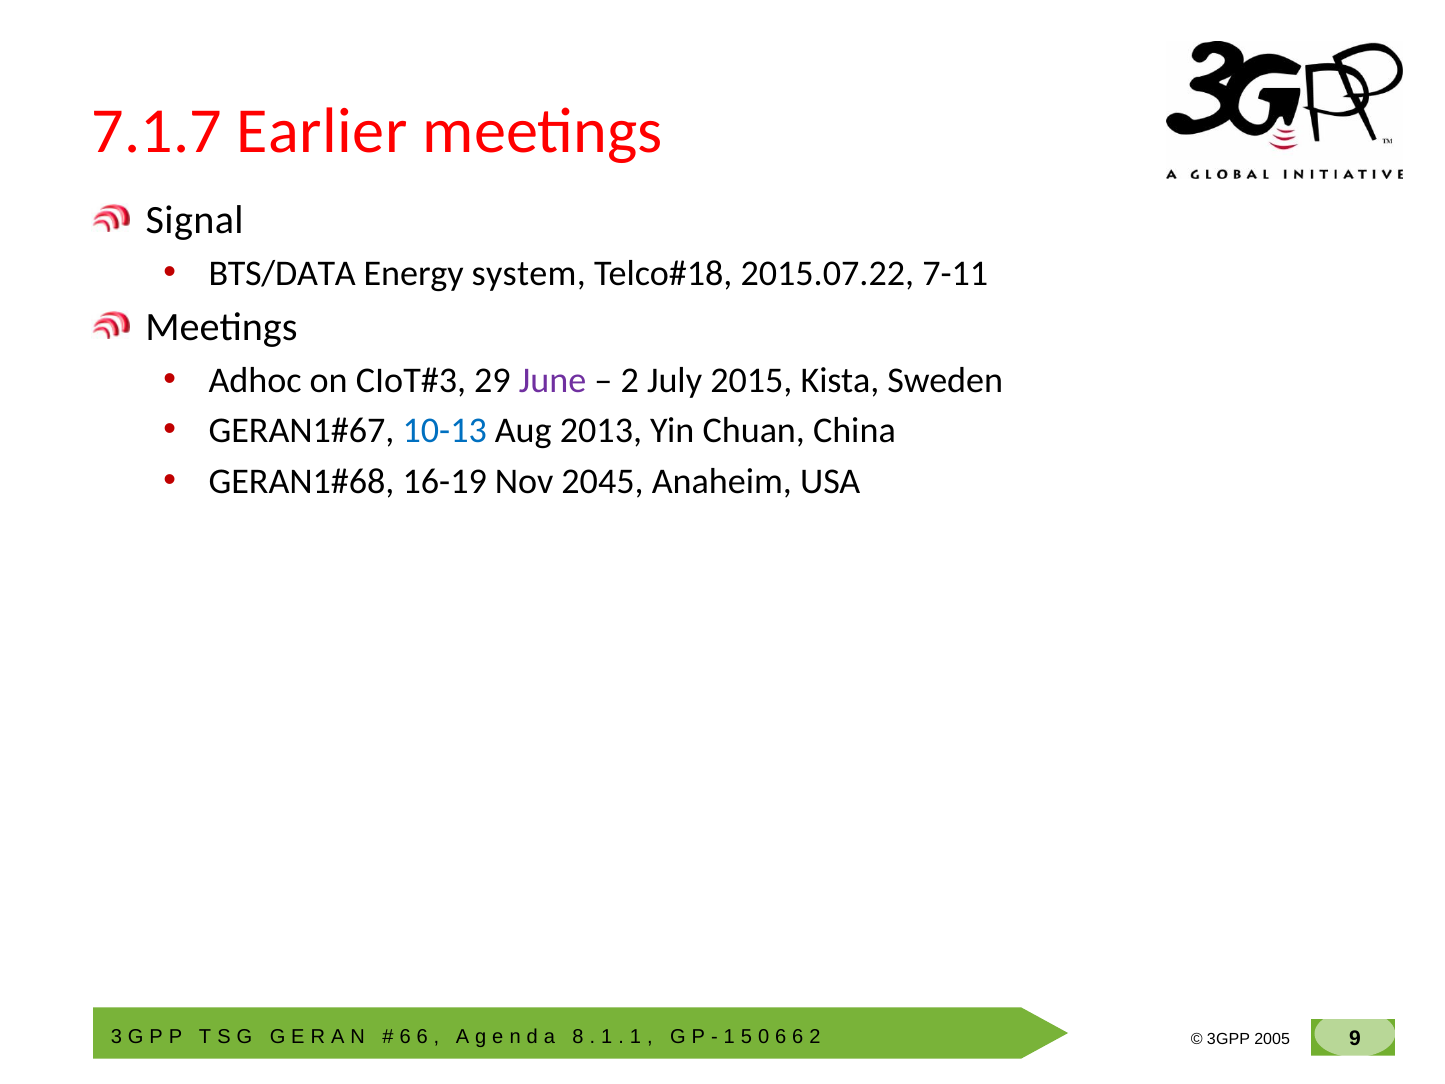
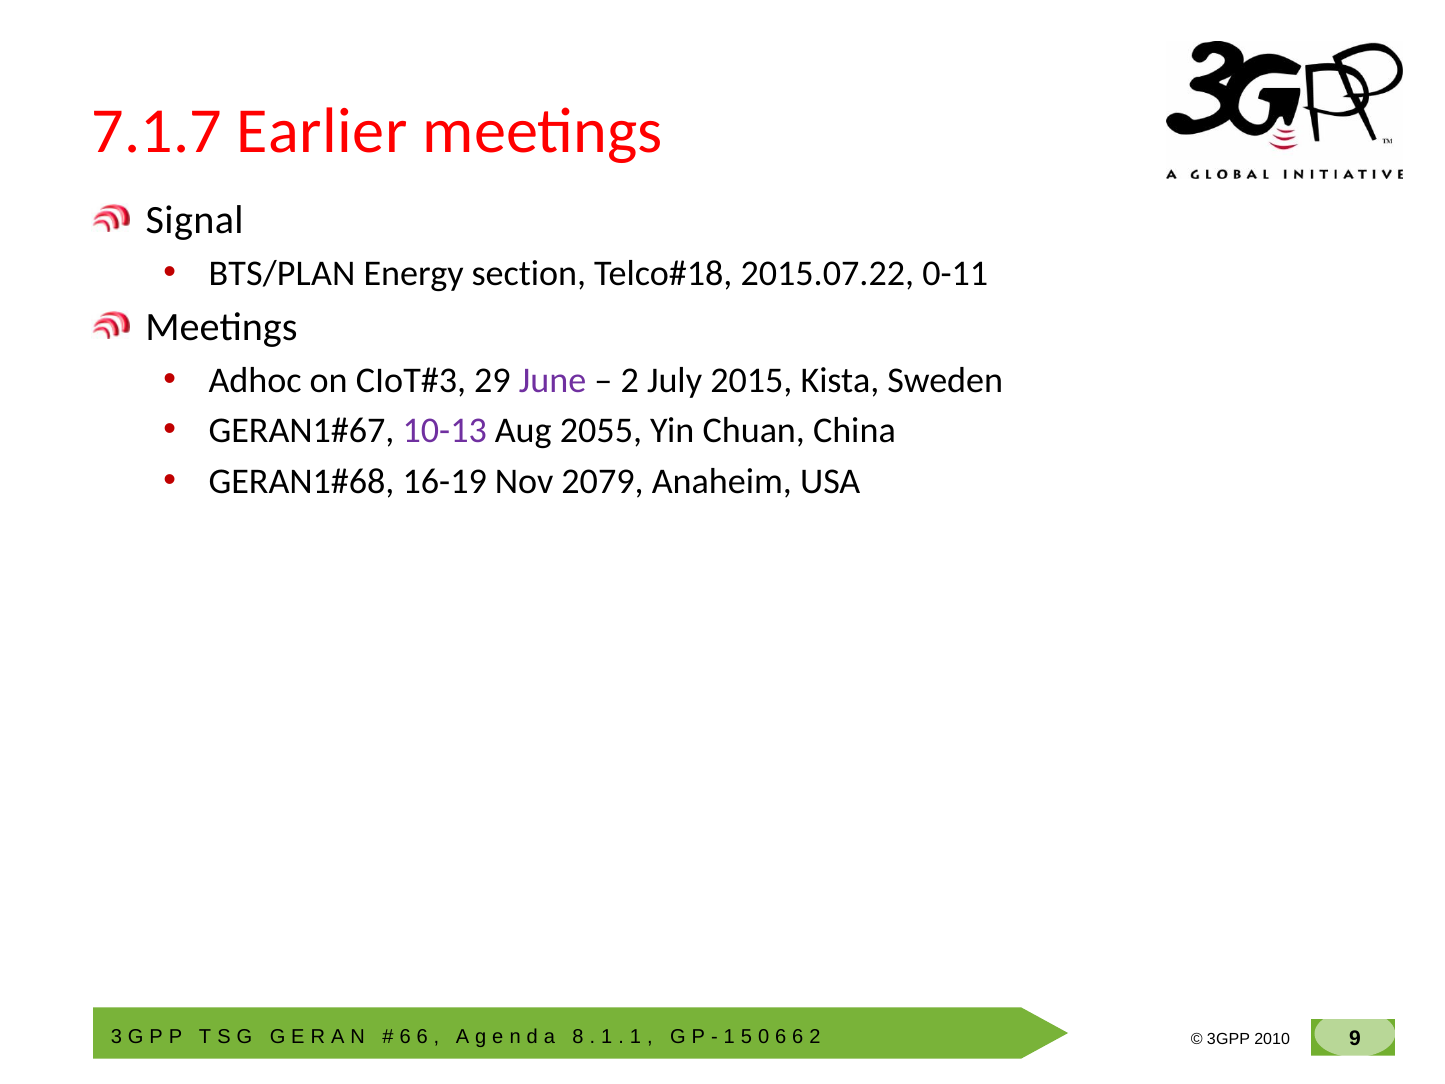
BTS/DATA: BTS/DATA -> BTS/PLAN
system: system -> section
7-11: 7-11 -> 0-11
10-13 colour: blue -> purple
2013: 2013 -> 2055
2045: 2045 -> 2079
2005: 2005 -> 2010
